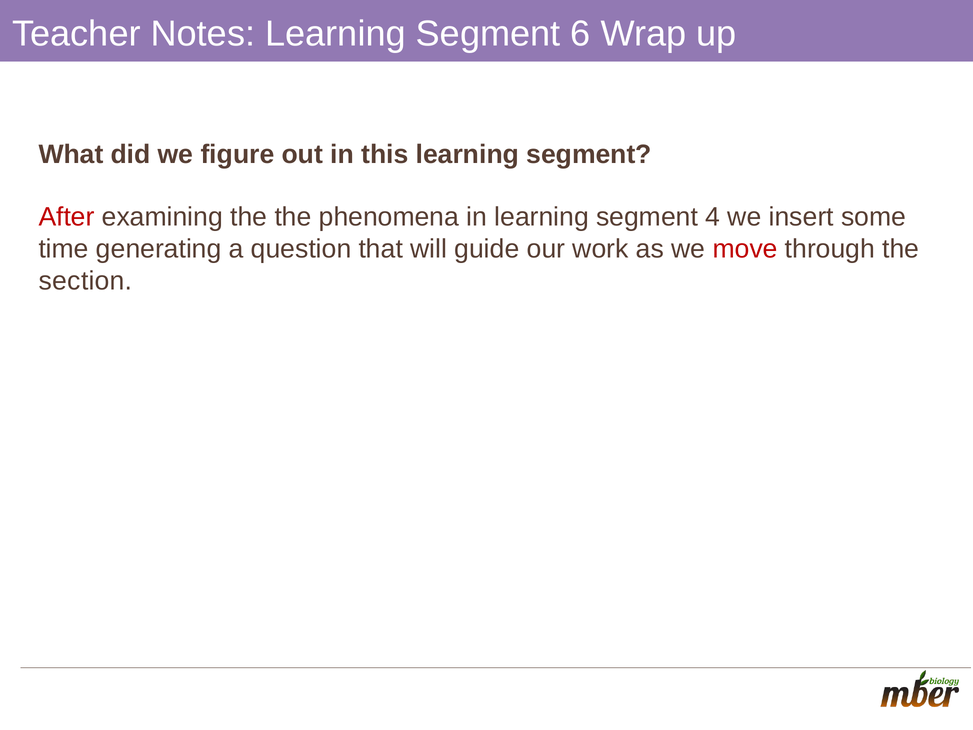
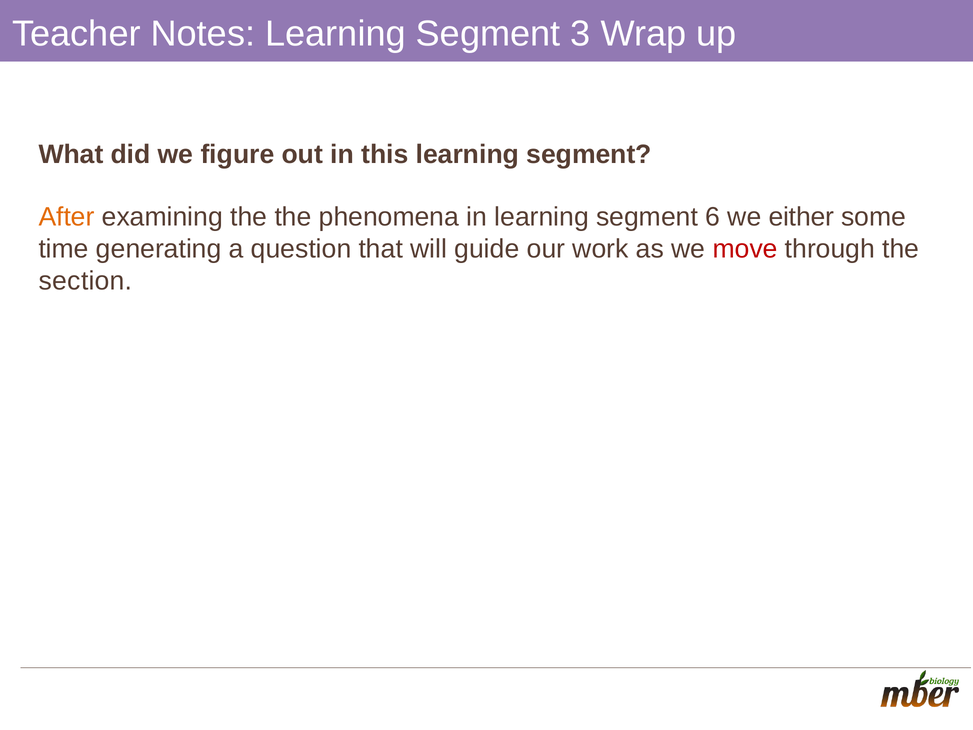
6: 6 -> 3
After colour: red -> orange
4: 4 -> 6
insert: insert -> either
